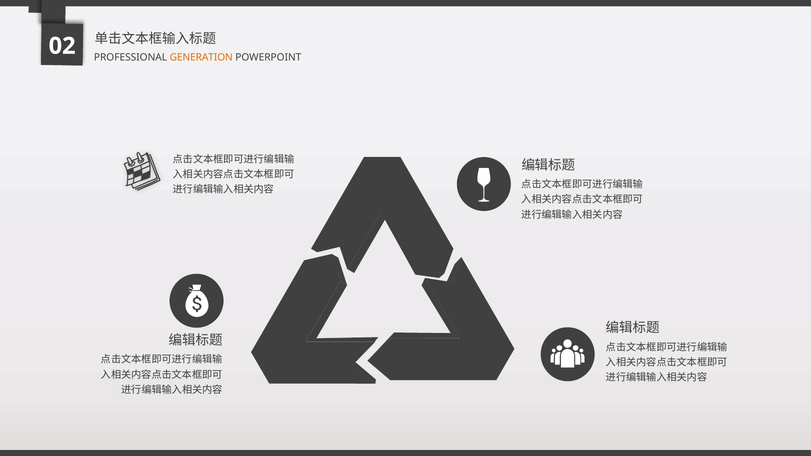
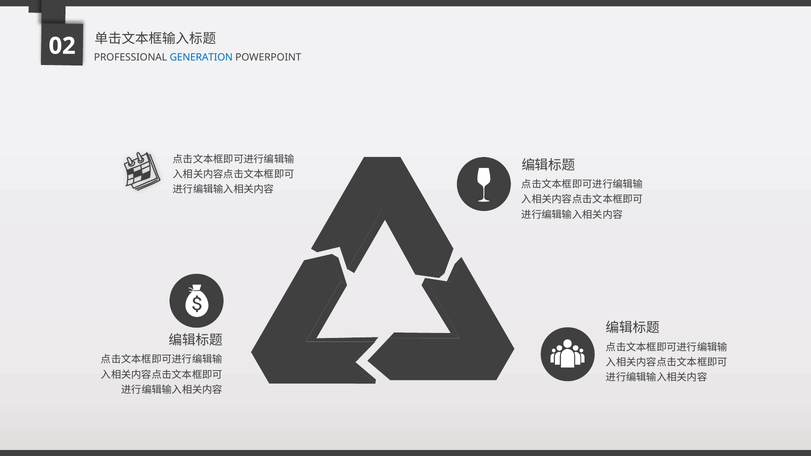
GENERATION colour: orange -> blue
